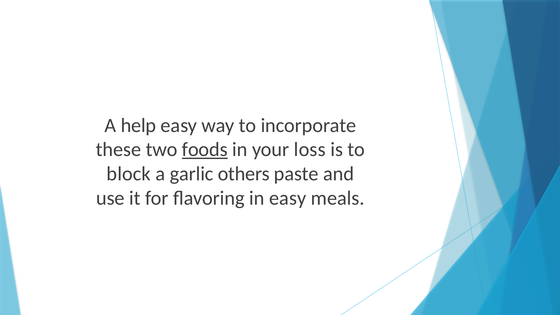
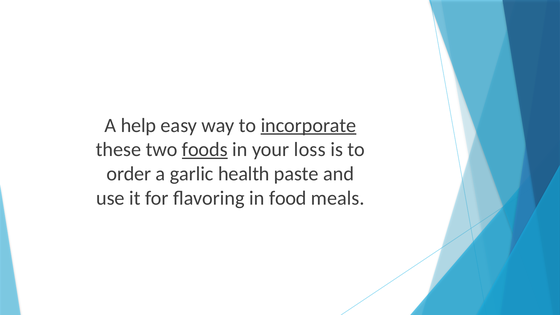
incorporate underline: none -> present
block: block -> order
others: others -> health
in easy: easy -> food
